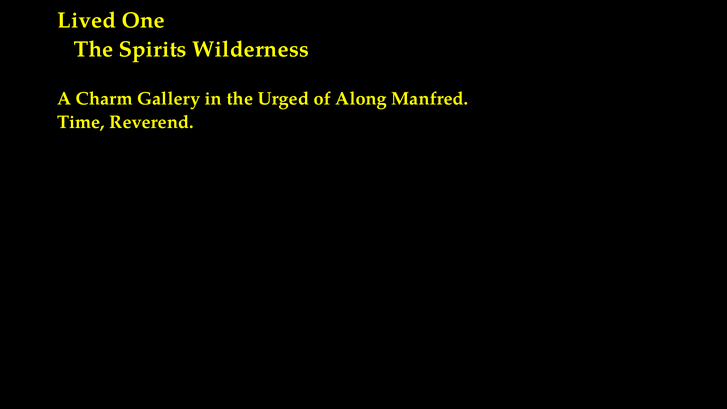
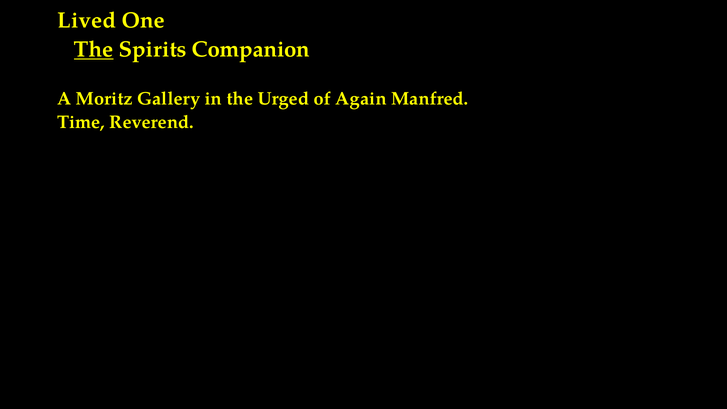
The at (94, 49) underline: none -> present
Wilderness: Wilderness -> Companion
Charm: Charm -> Moritz
Along: Along -> Again
